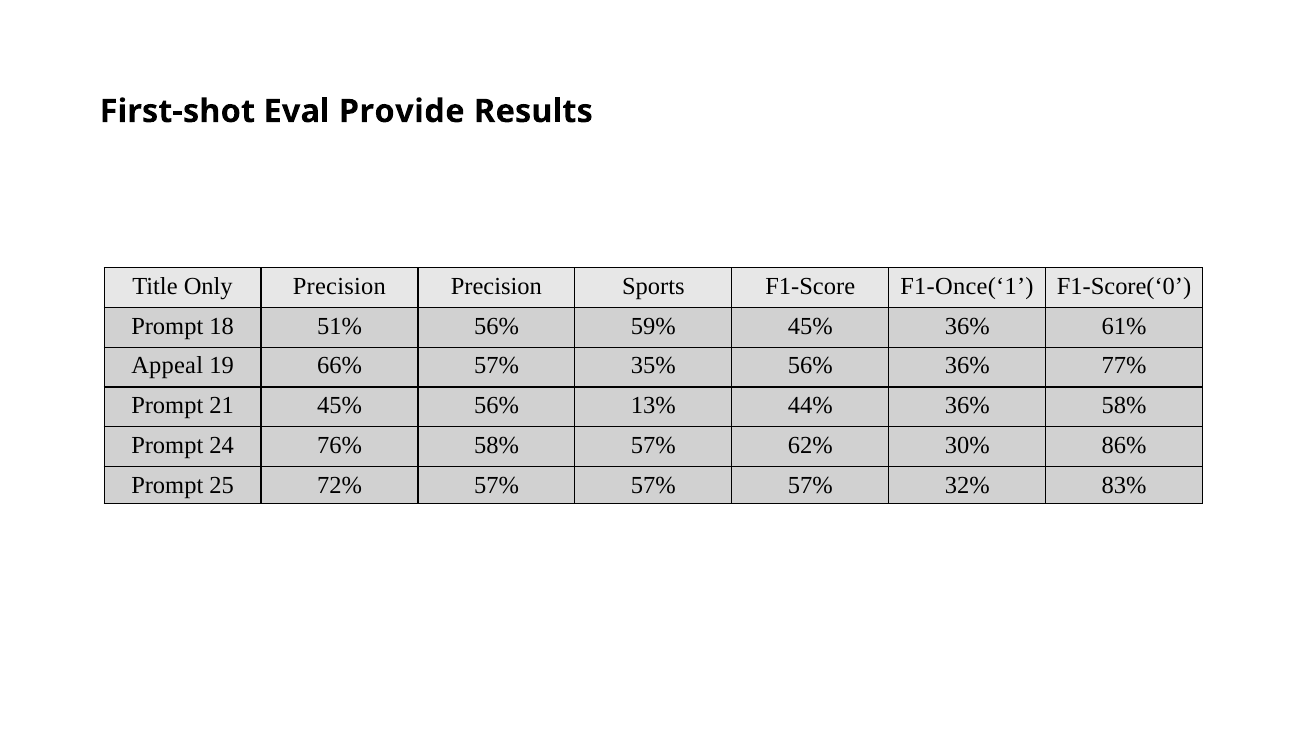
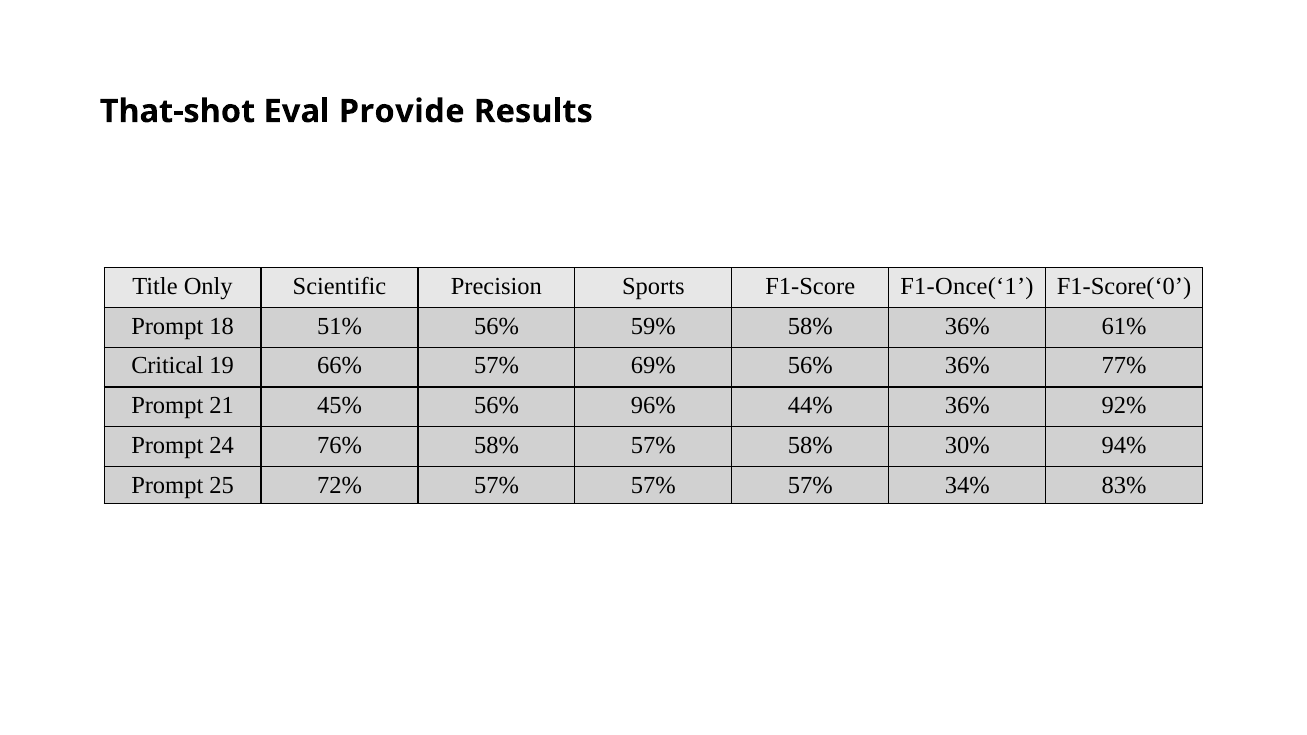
First-shot: First-shot -> That-shot
Only Precision: Precision -> Scientific
59% 45%: 45% -> 58%
Appeal: Appeal -> Critical
35%: 35% -> 69%
13%: 13% -> 96%
36% 58%: 58% -> 92%
57% 62%: 62% -> 58%
86%: 86% -> 94%
32%: 32% -> 34%
